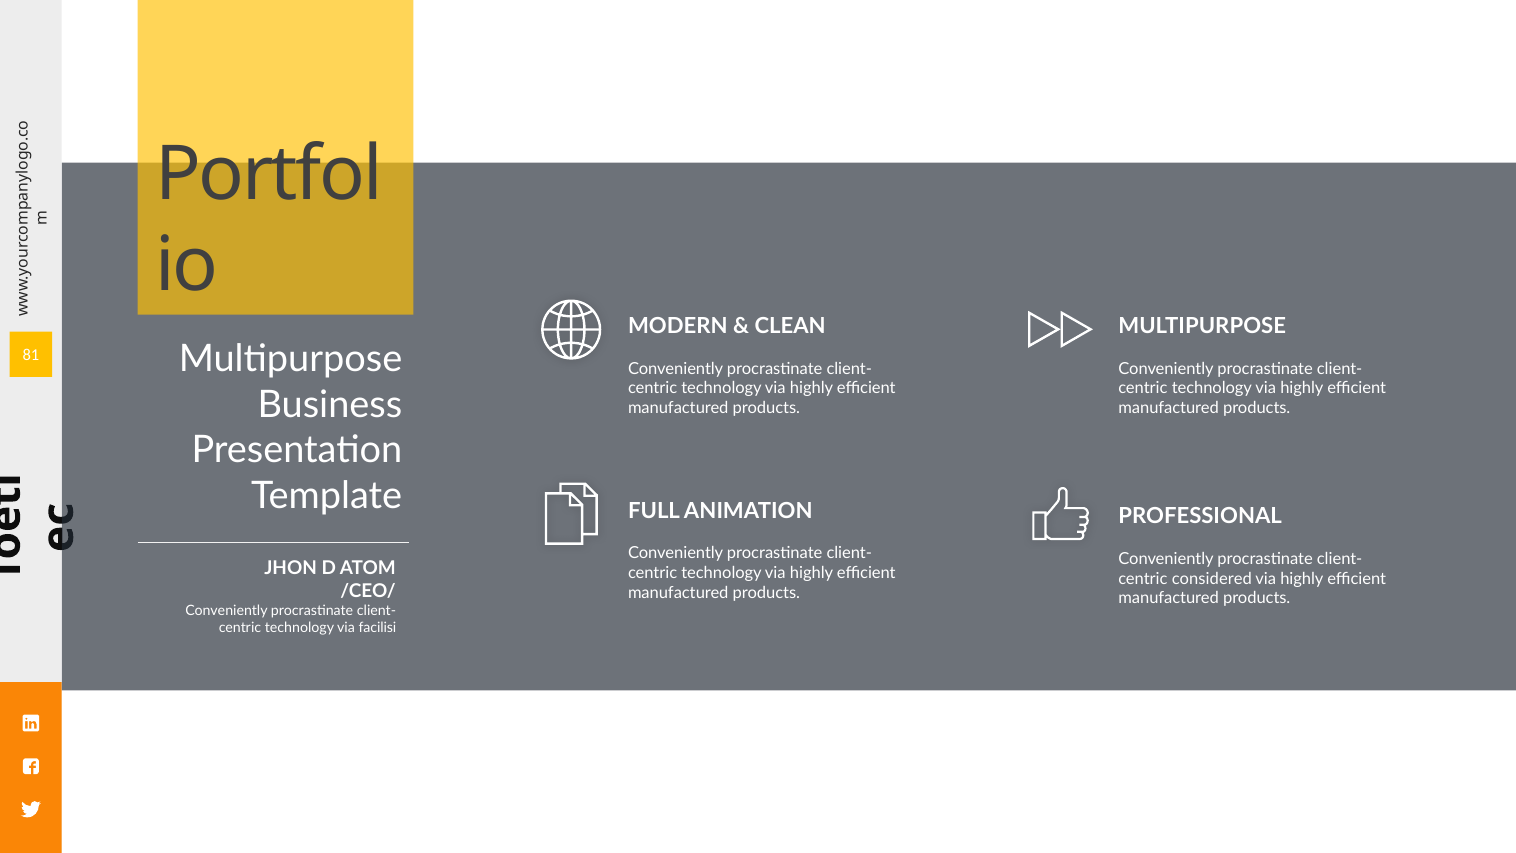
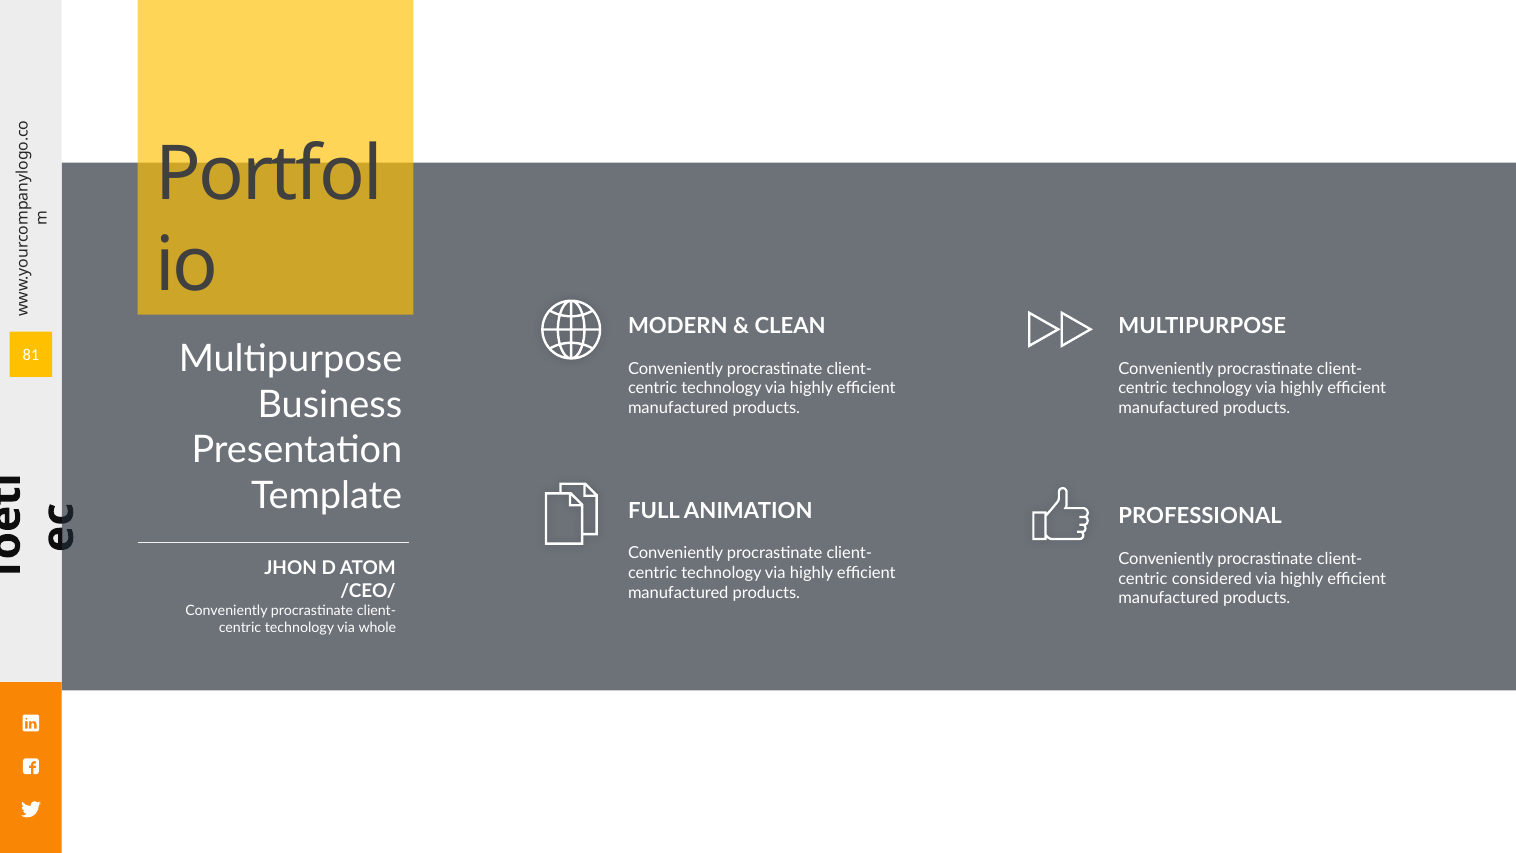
facilisi: facilisi -> whole
